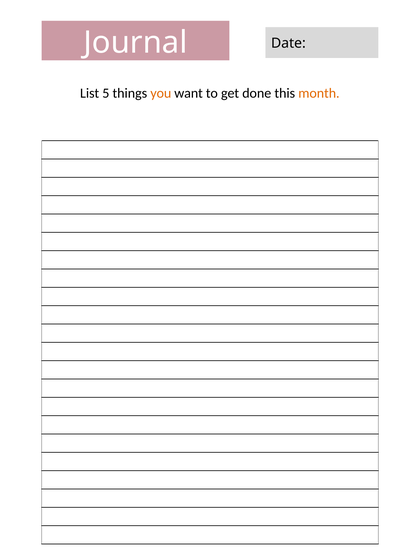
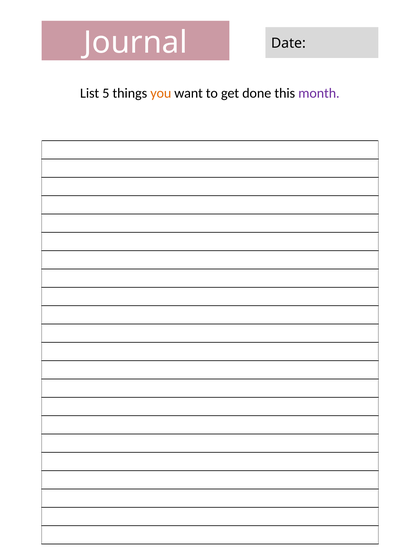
month colour: orange -> purple
